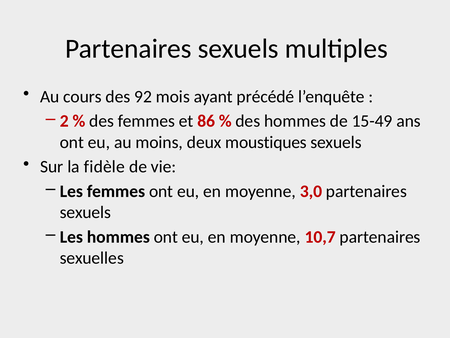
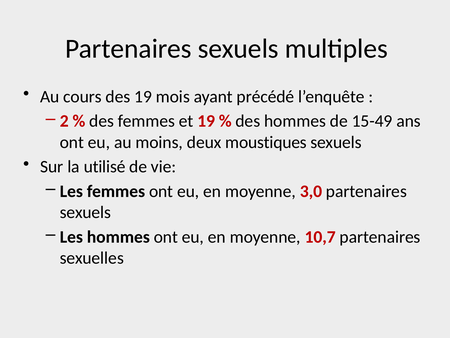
des 92: 92 -> 19
et 86: 86 -> 19
fidèle: fidèle -> utilisé
